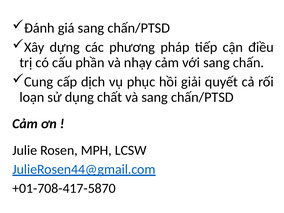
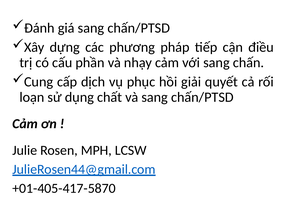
+01-708-417-5870: +01-708-417-5870 -> +01-405-417-5870
